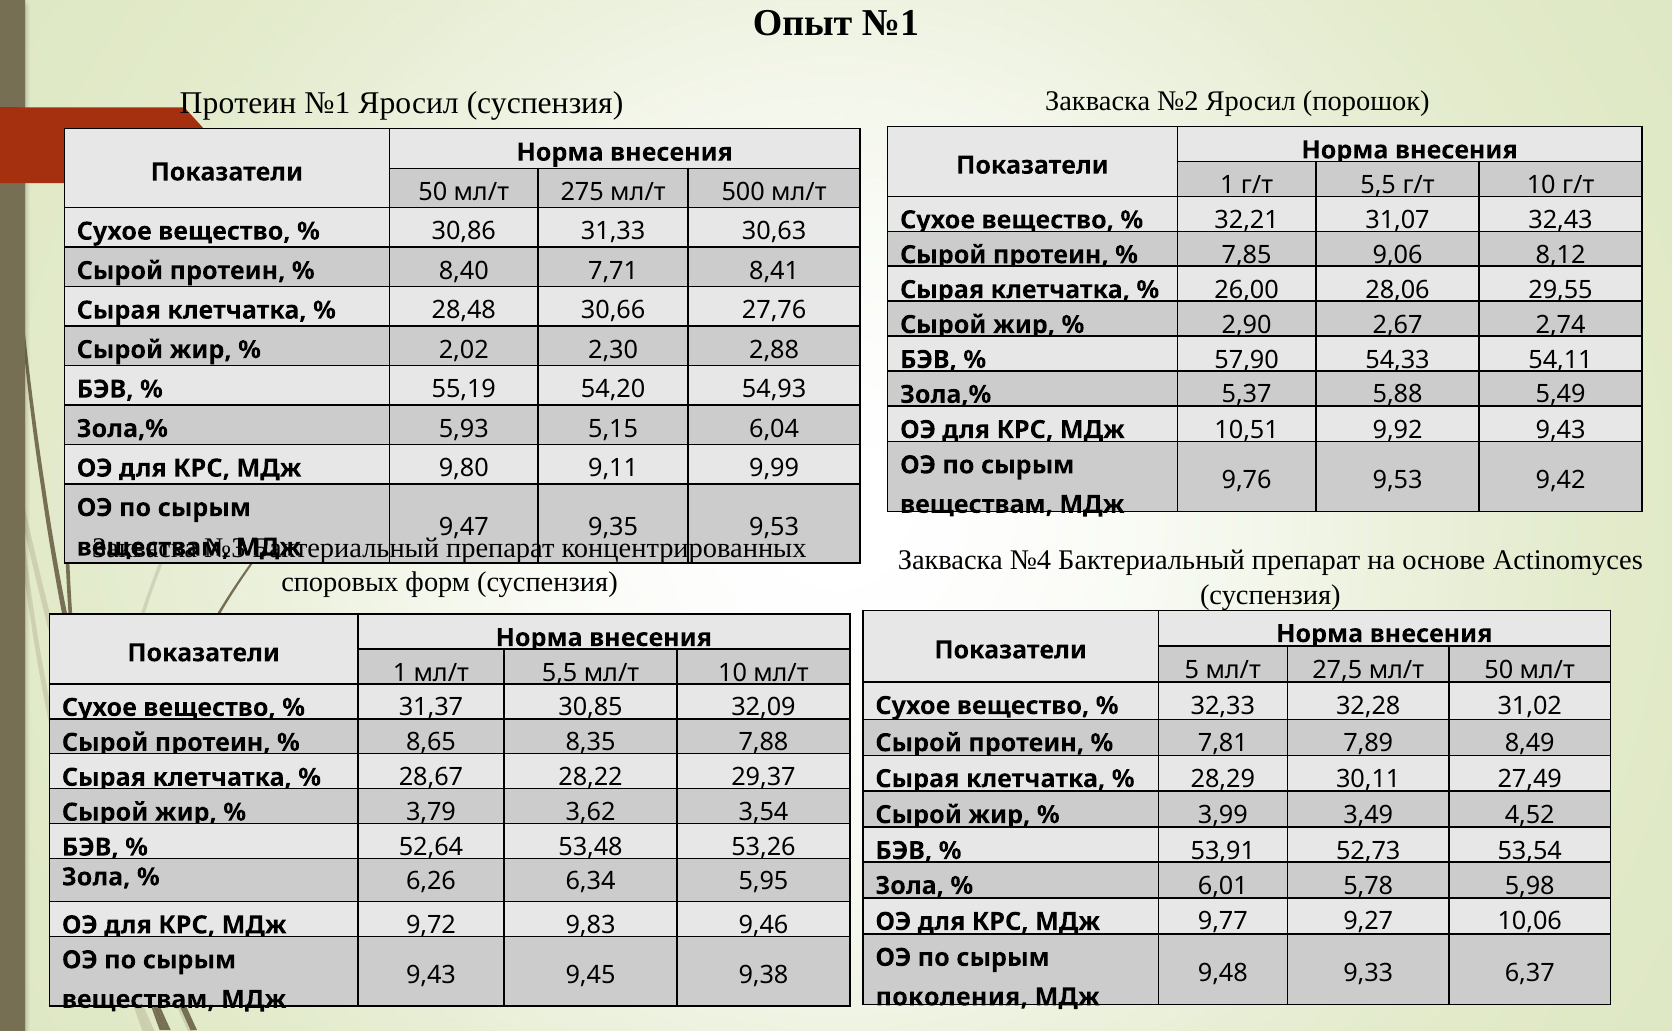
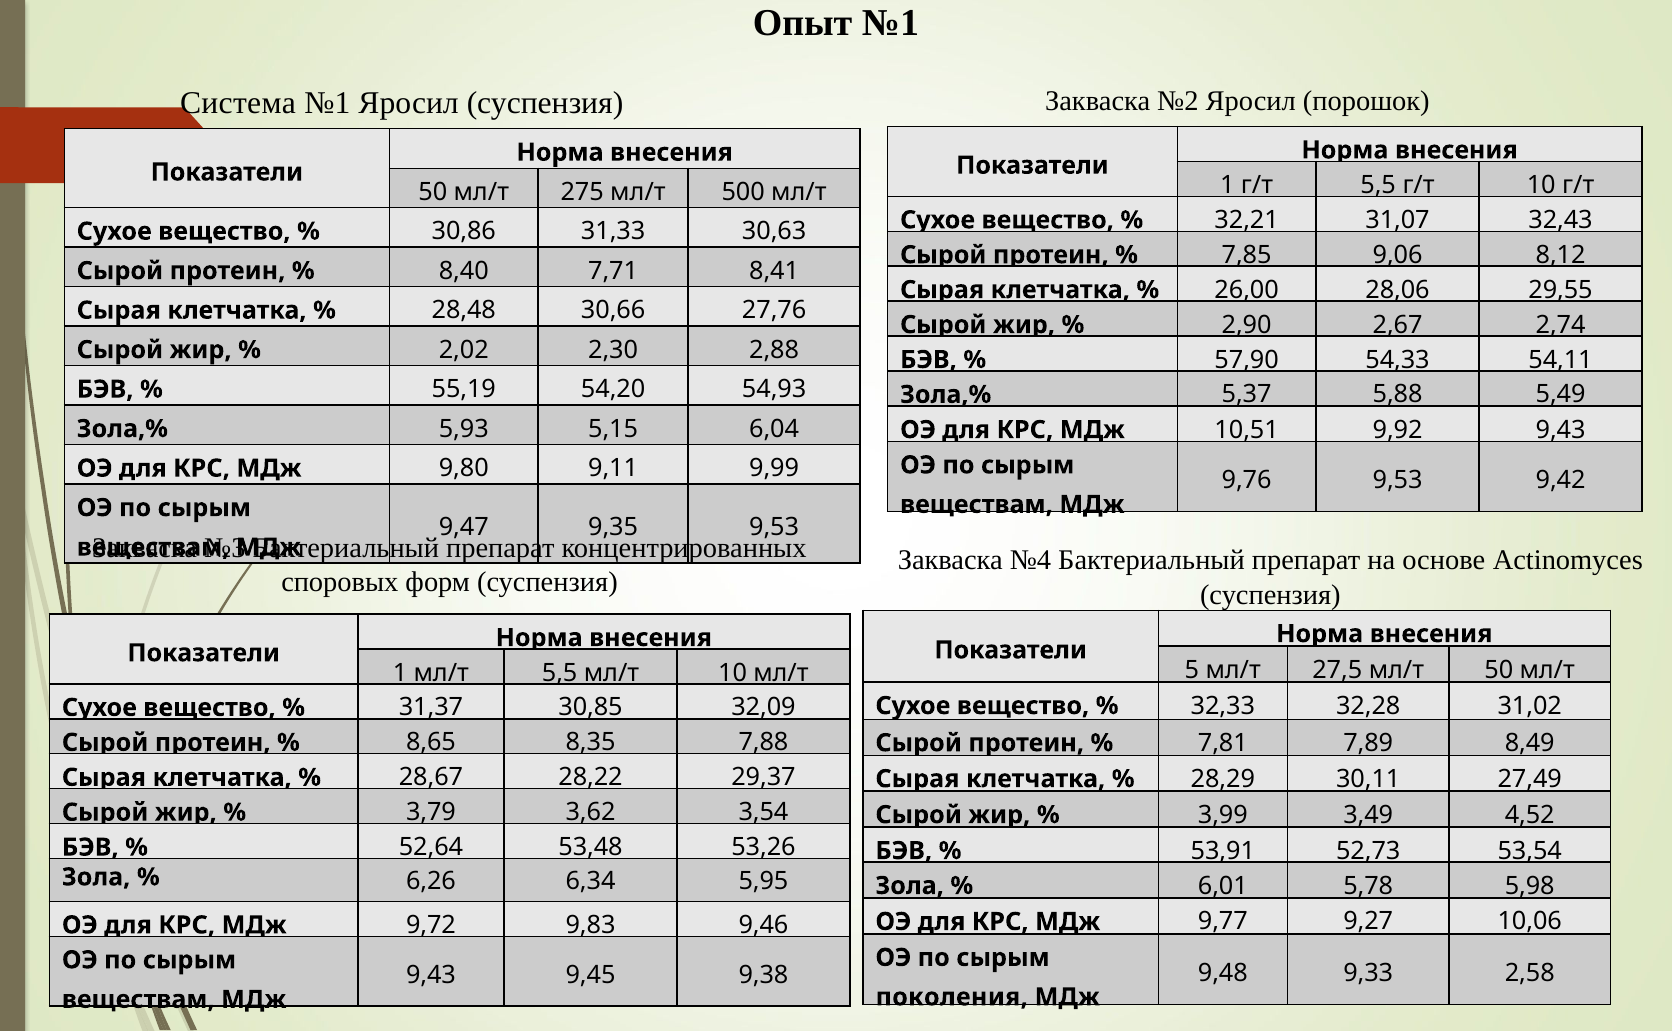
Протеин at (238, 103): Протеин -> Система
6,37: 6,37 -> 2,58
